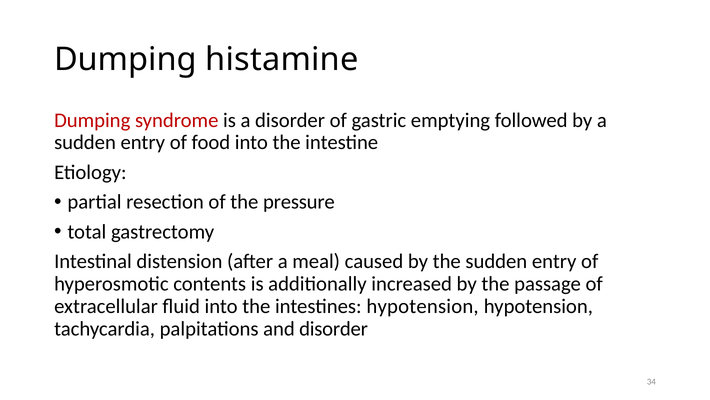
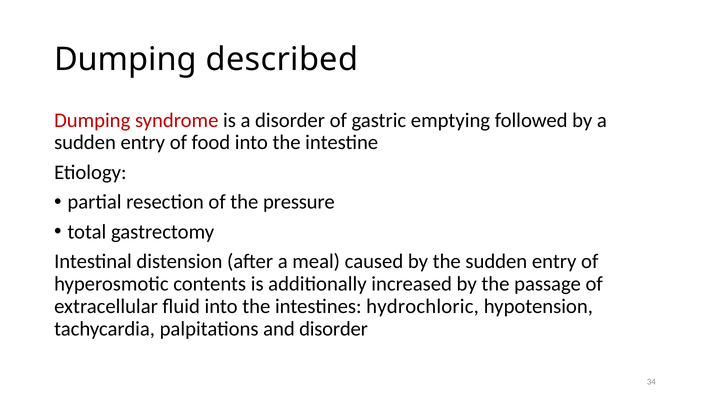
histamine: histamine -> described
intestines hypotension: hypotension -> hydrochloric
